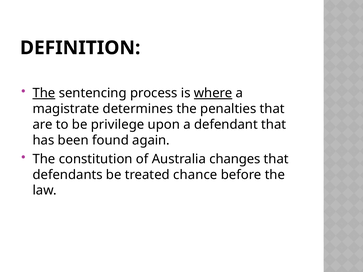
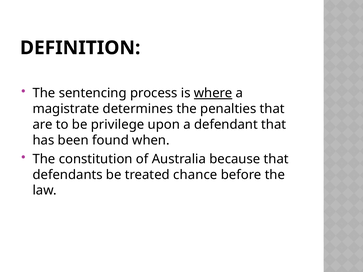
The at (44, 93) underline: present -> none
again: again -> when
changes: changes -> because
